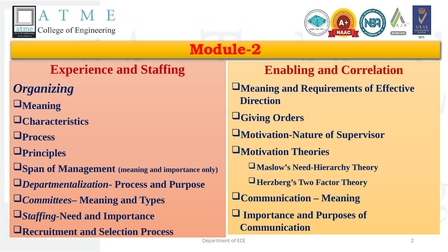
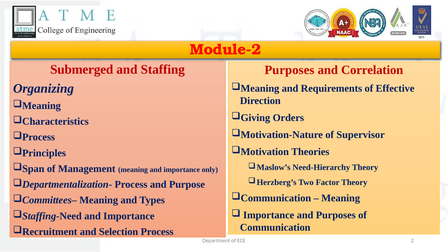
Experience: Experience -> Submerged
Enabling at (289, 70): Enabling -> Purposes
